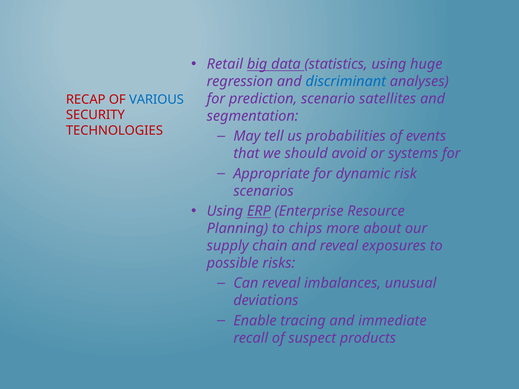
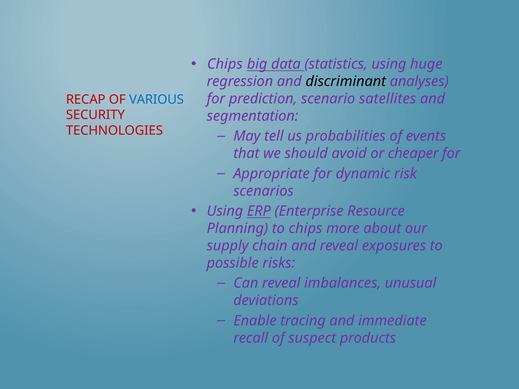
Retail at (225, 64): Retail -> Chips
discriminant colour: blue -> black
systems: systems -> cheaper
